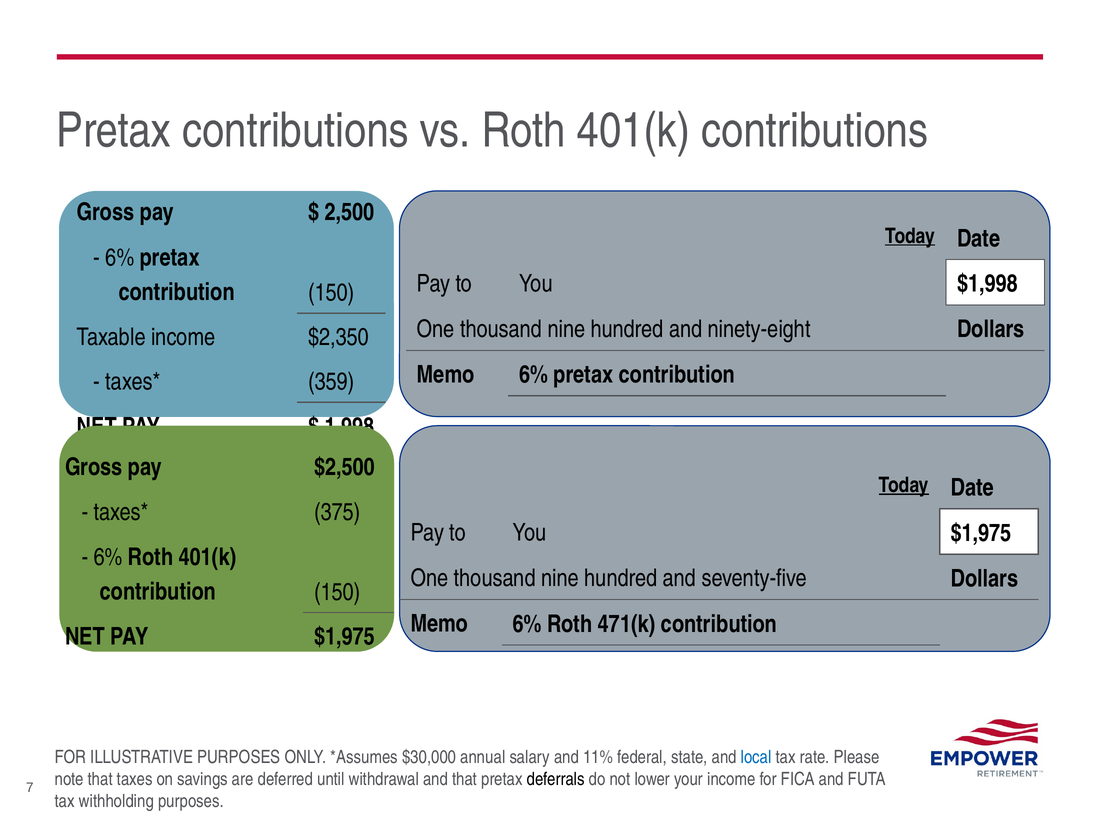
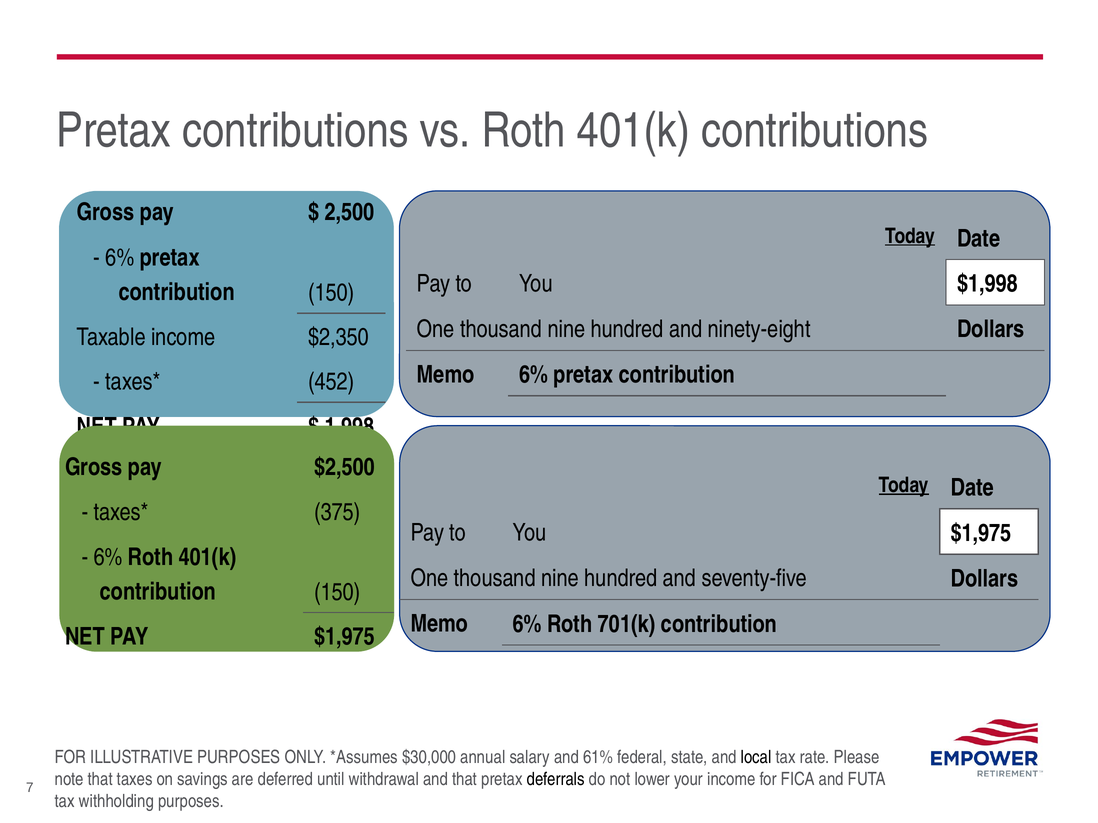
359: 359 -> 452
471(k: 471(k -> 701(k
11%: 11% -> 61%
local colour: blue -> black
